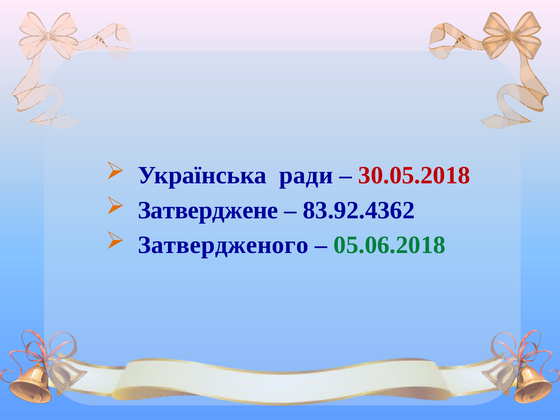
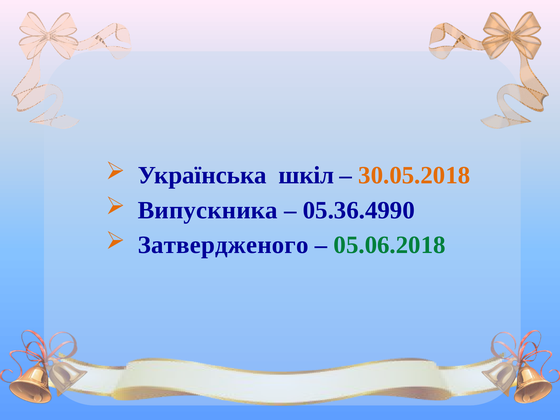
ради: ради -> шкіл
30.05.2018 colour: red -> orange
Затверджене: Затверджене -> Випускника
83.92.4362: 83.92.4362 -> 05.36.4990
